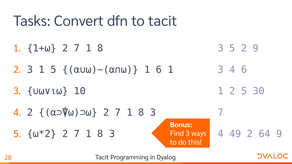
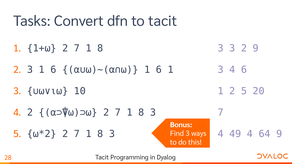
5 at (232, 48): 5 -> 3
3 1 5: 5 -> 6
30: 30 -> 20
49 2: 2 -> 4
